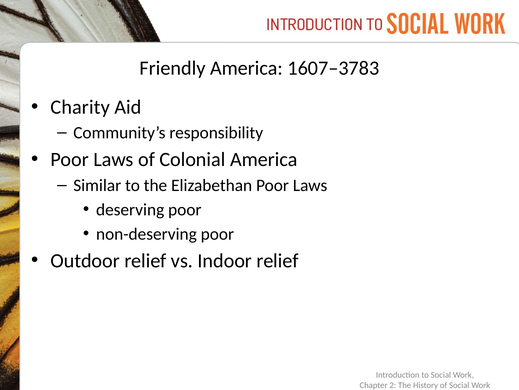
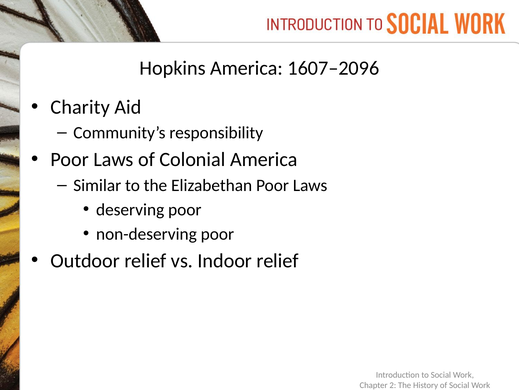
Friendly: Friendly -> Hopkins
1607–3783: 1607–3783 -> 1607–2096
